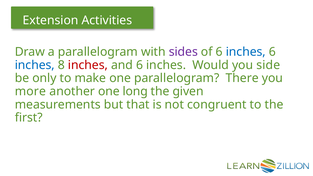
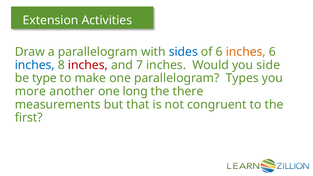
sides colour: purple -> blue
inches at (246, 52) colour: blue -> orange
and 6: 6 -> 7
only: only -> type
There: There -> Types
given: given -> there
